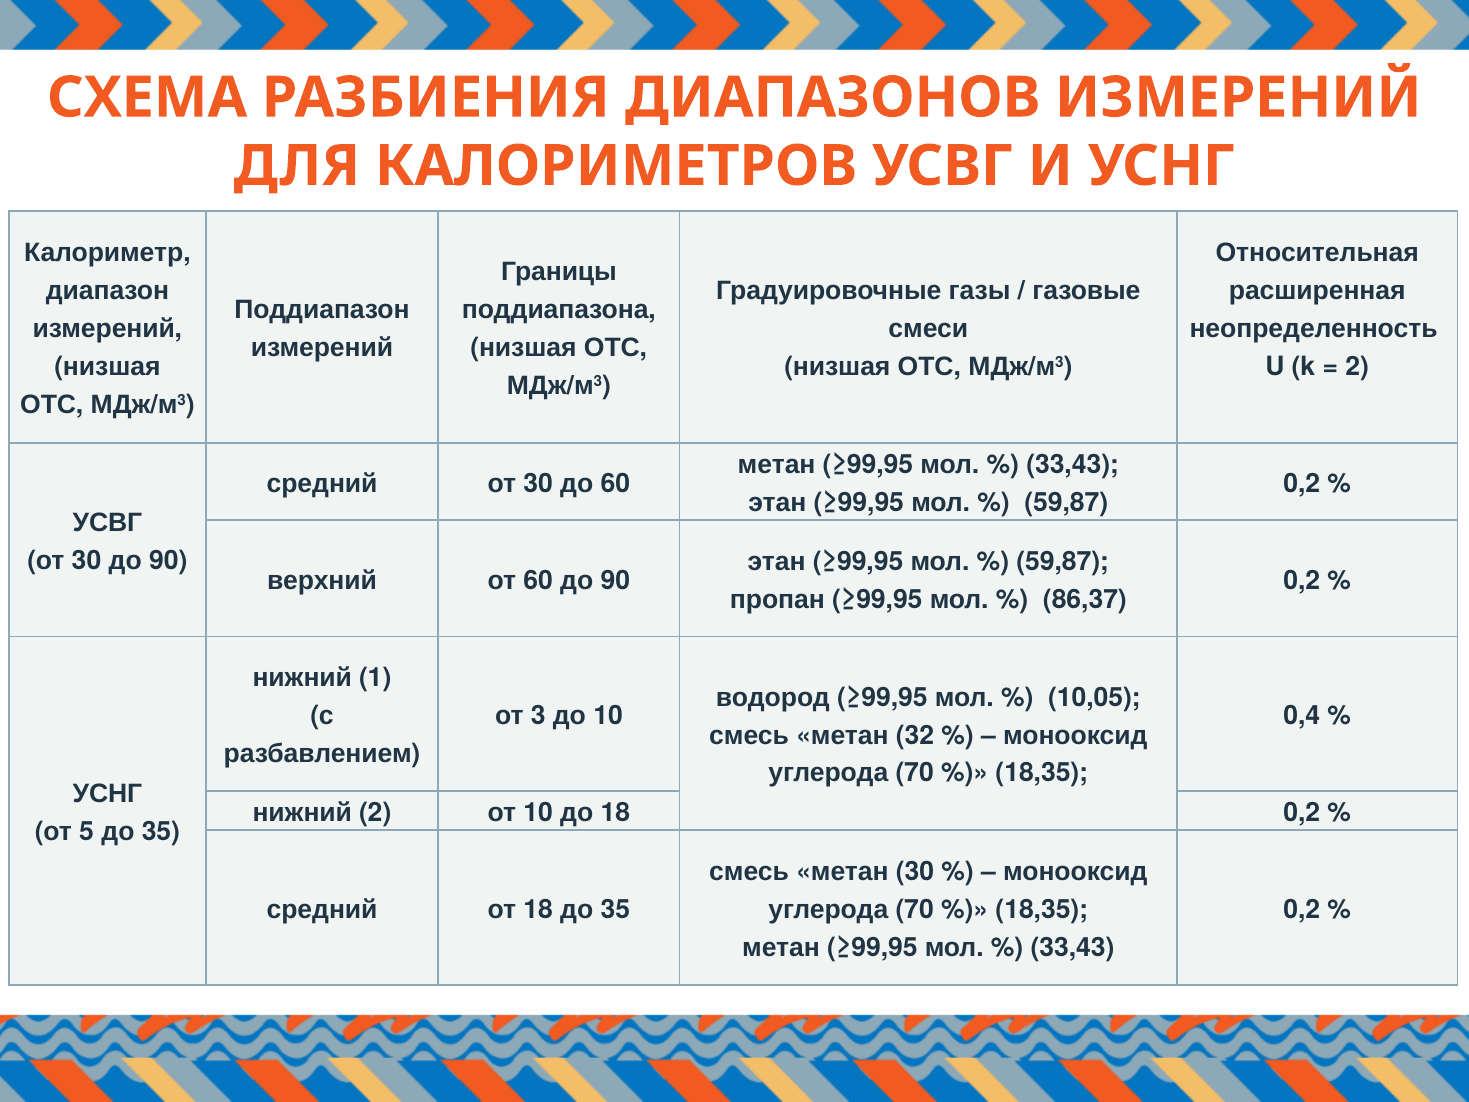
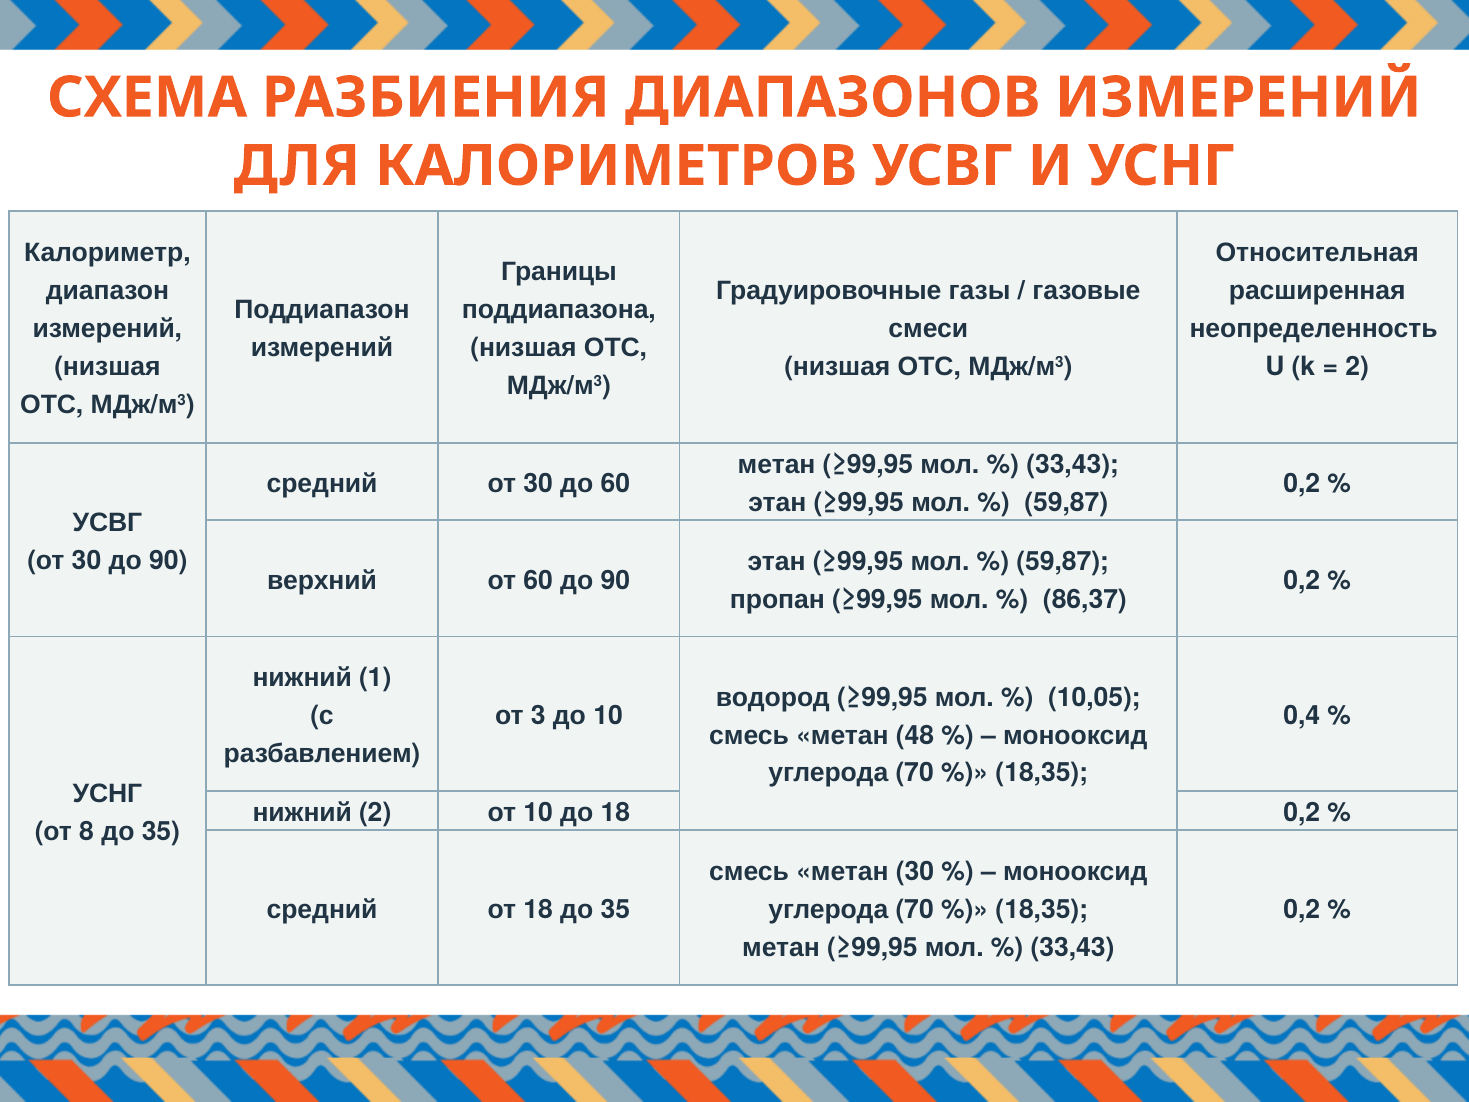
32: 32 -> 48
5: 5 -> 8
